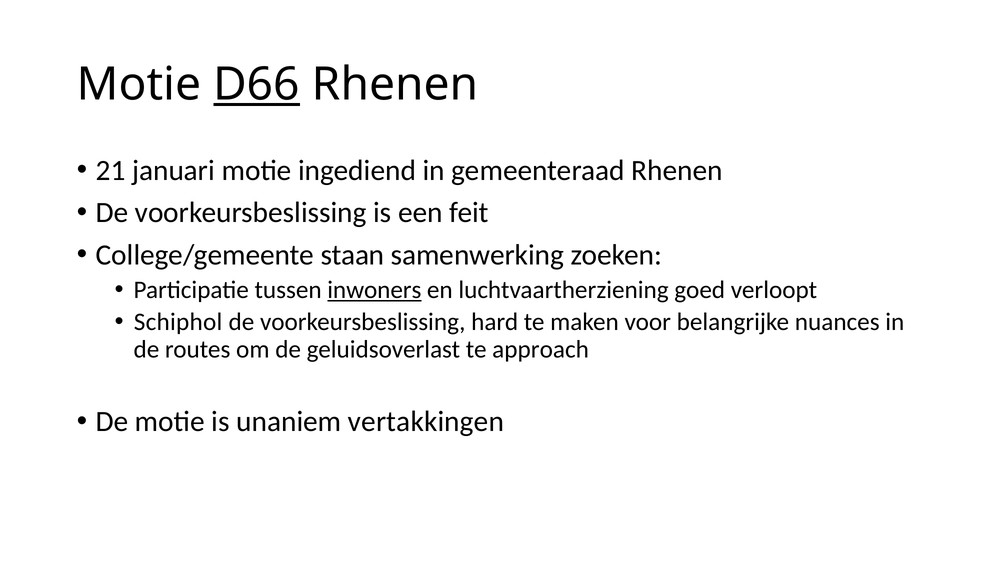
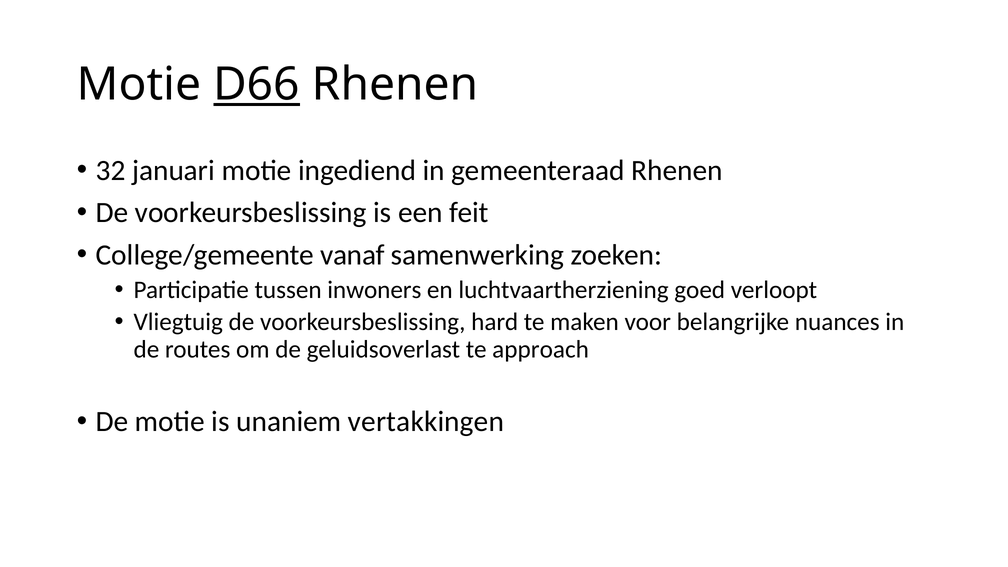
21: 21 -> 32
staan: staan -> vanaf
inwoners underline: present -> none
Schiphol: Schiphol -> Vliegtuig
